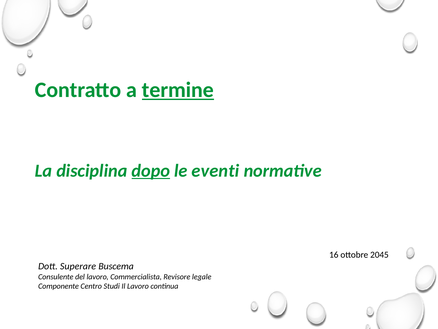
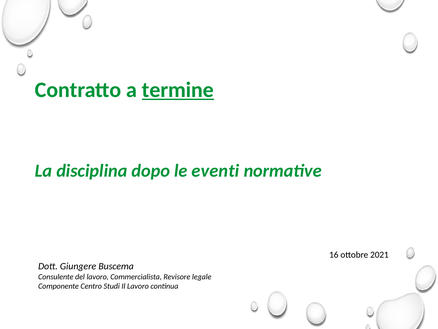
dopo underline: present -> none
2045: 2045 -> 2021
Superare: Superare -> Giungere
